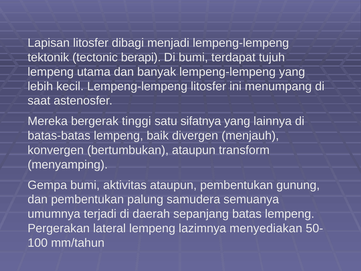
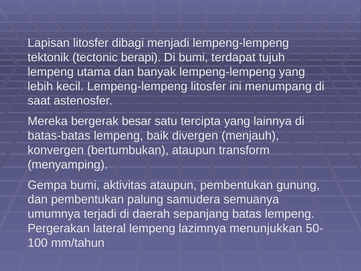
tinggi: tinggi -> besar
sifatnya: sifatnya -> tercipta
menyediakan: menyediakan -> menunjukkan
